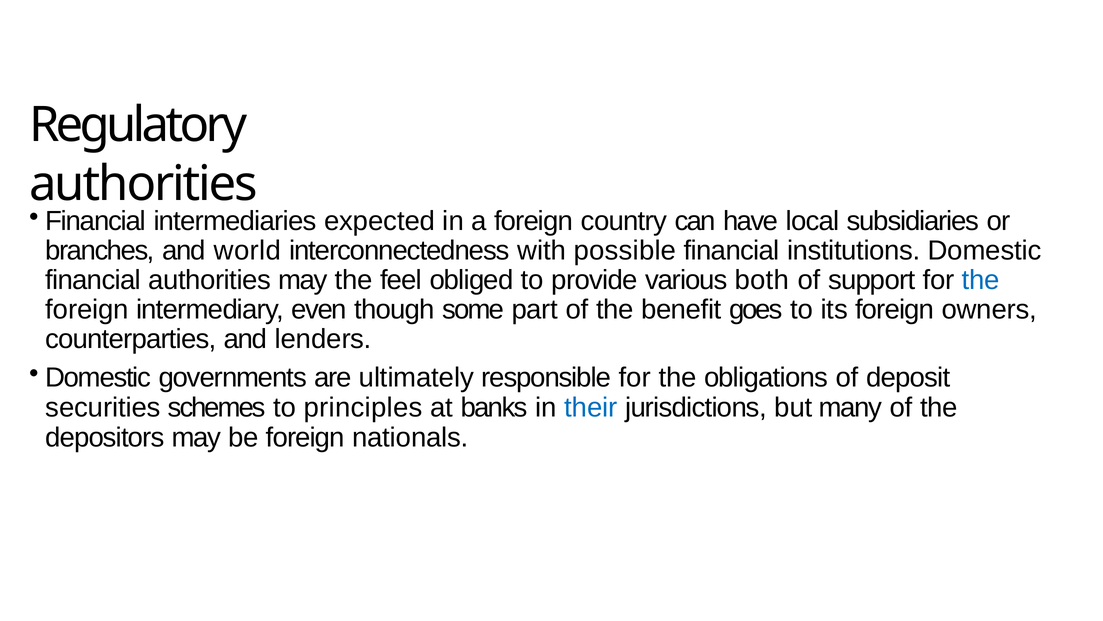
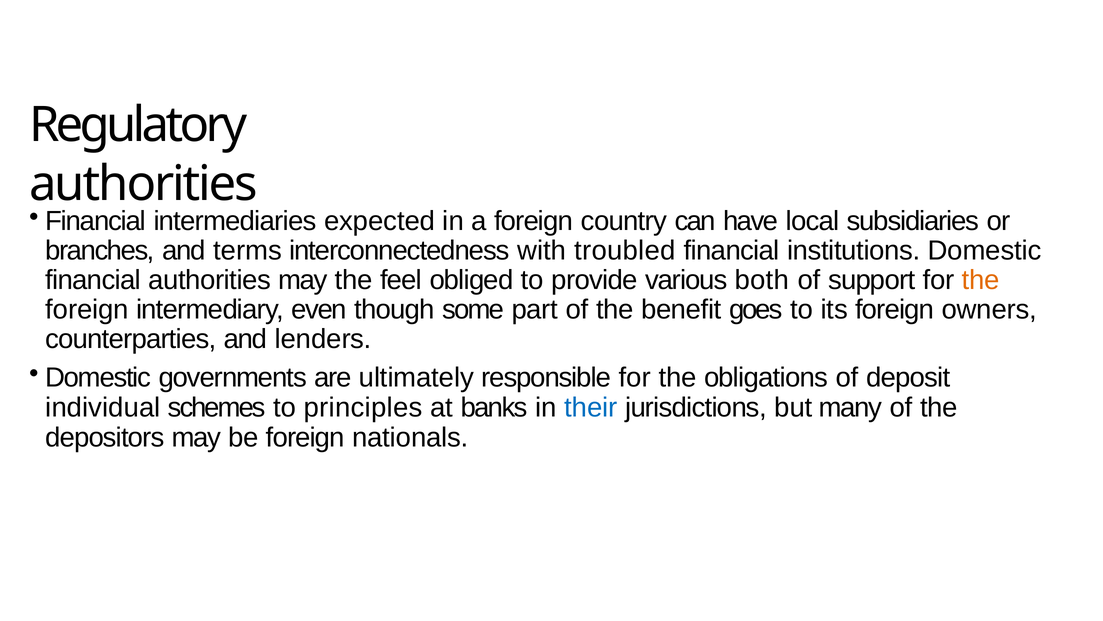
world: world -> terms
possible: possible -> troubled
the at (981, 280) colour: blue -> orange
securities: securities -> individual
